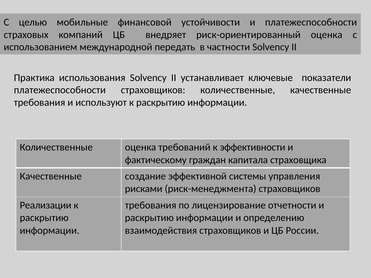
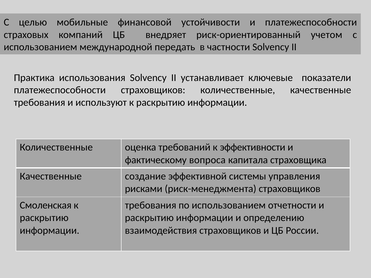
риск-ориентированный оценка: оценка -> учетом
граждан: граждан -> вопроса
Реализации: Реализации -> Смоленская
по лицензирование: лицензирование -> использованием
